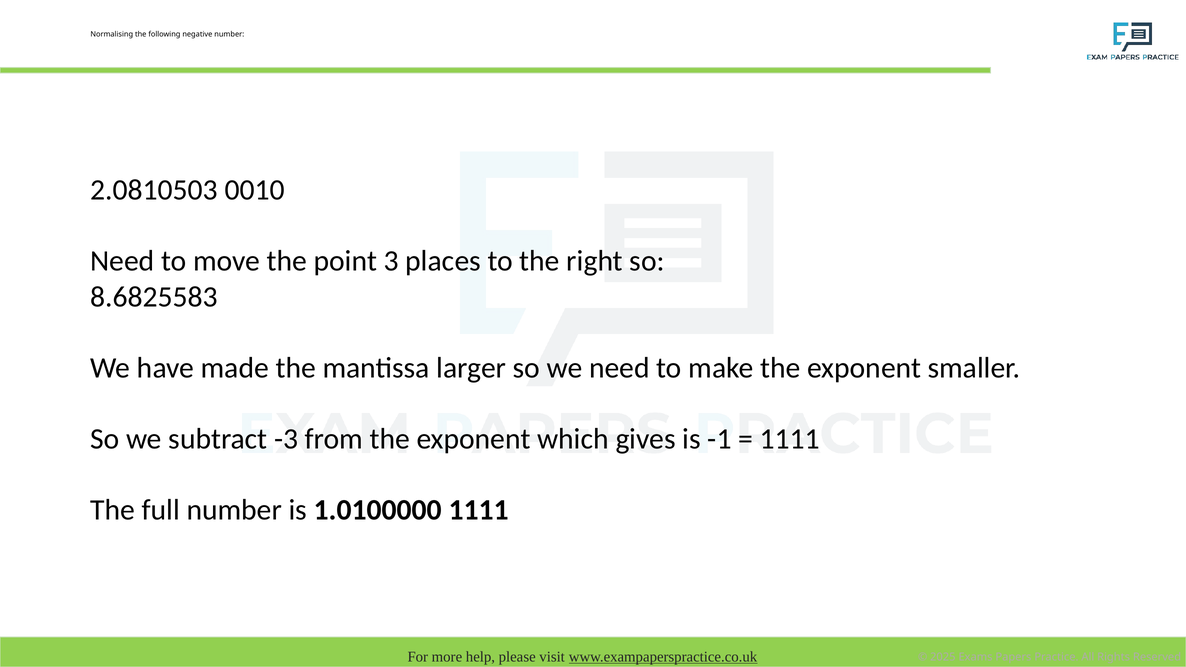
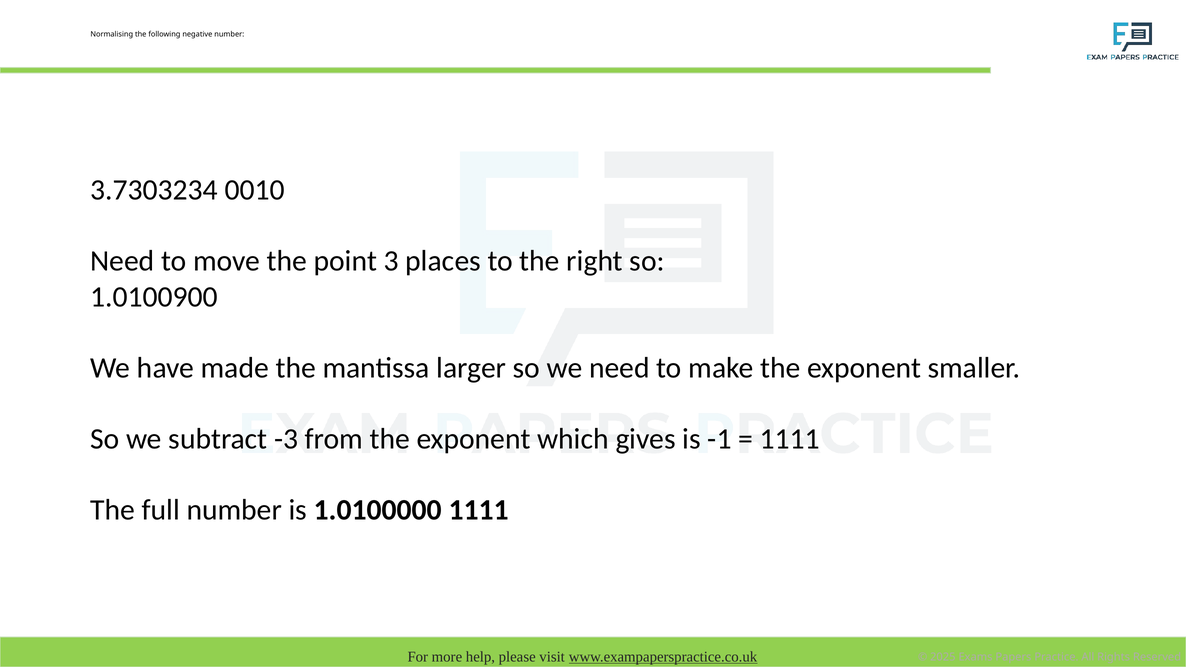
2.0810503: 2.0810503 -> 3.7303234
8.6825583: 8.6825583 -> 1.0100900
